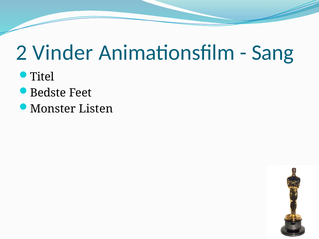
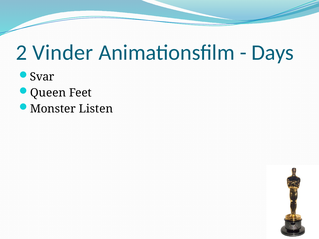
Sang: Sang -> Days
Titel: Titel -> Svar
Bedste: Bedste -> Queen
